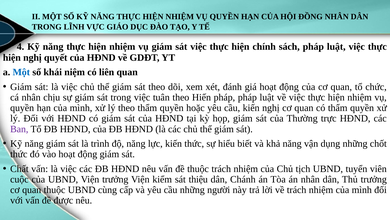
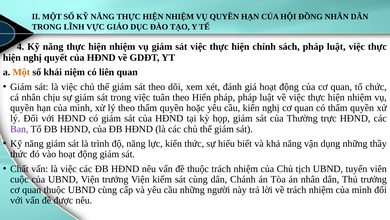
Một at (21, 72) colour: blue -> orange
chốt: chốt -> thầy
sát thiệu: thiệu -> cùng
